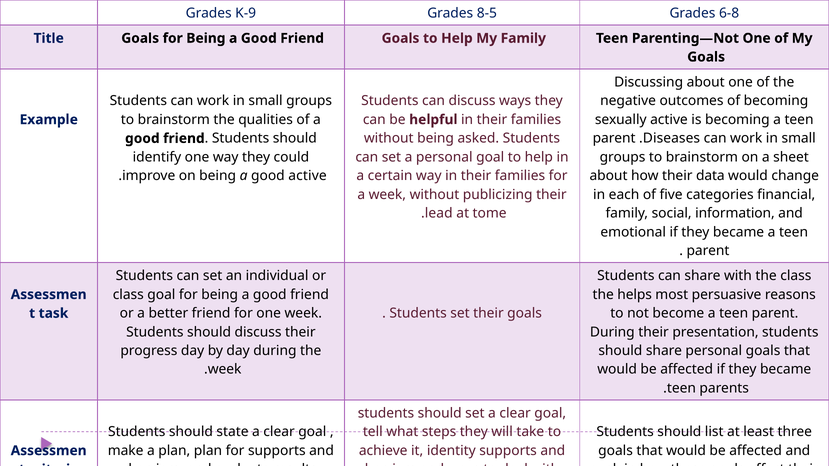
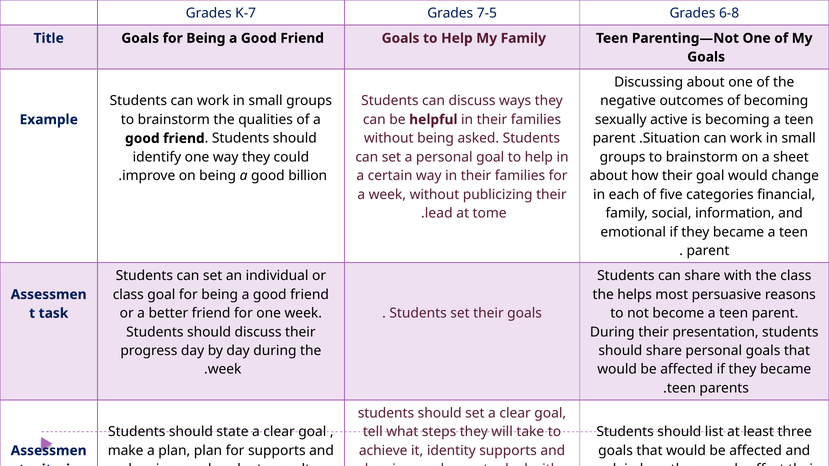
K-9: K-9 -> K-7
8-5: 8-5 -> 7-5
.Diseases: .Diseases -> .Situation
good active: active -> billion
their data: data -> goal
